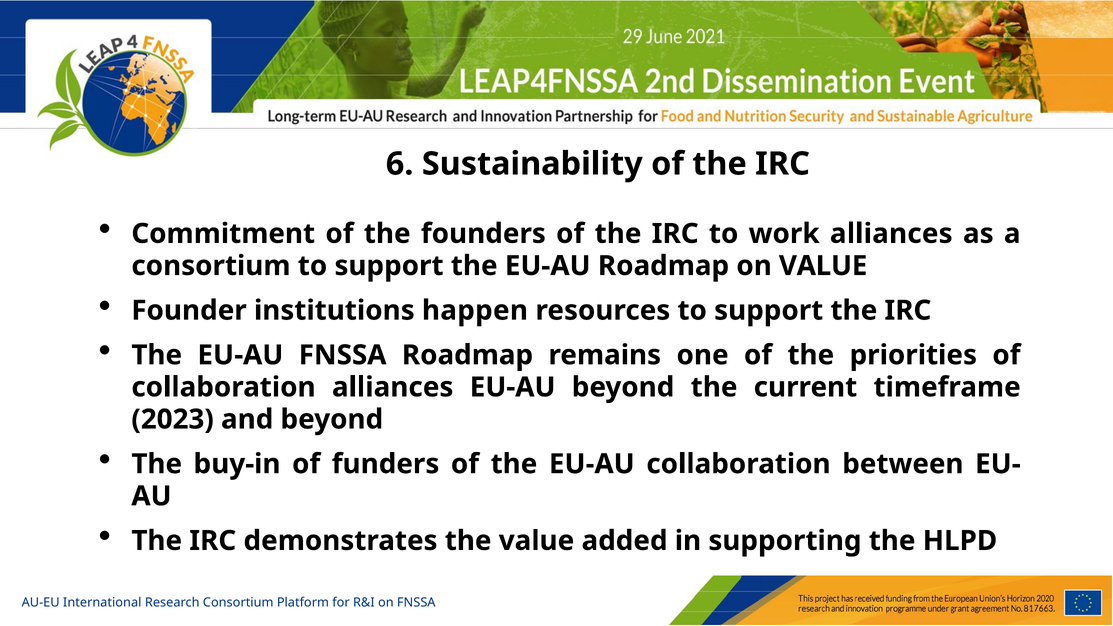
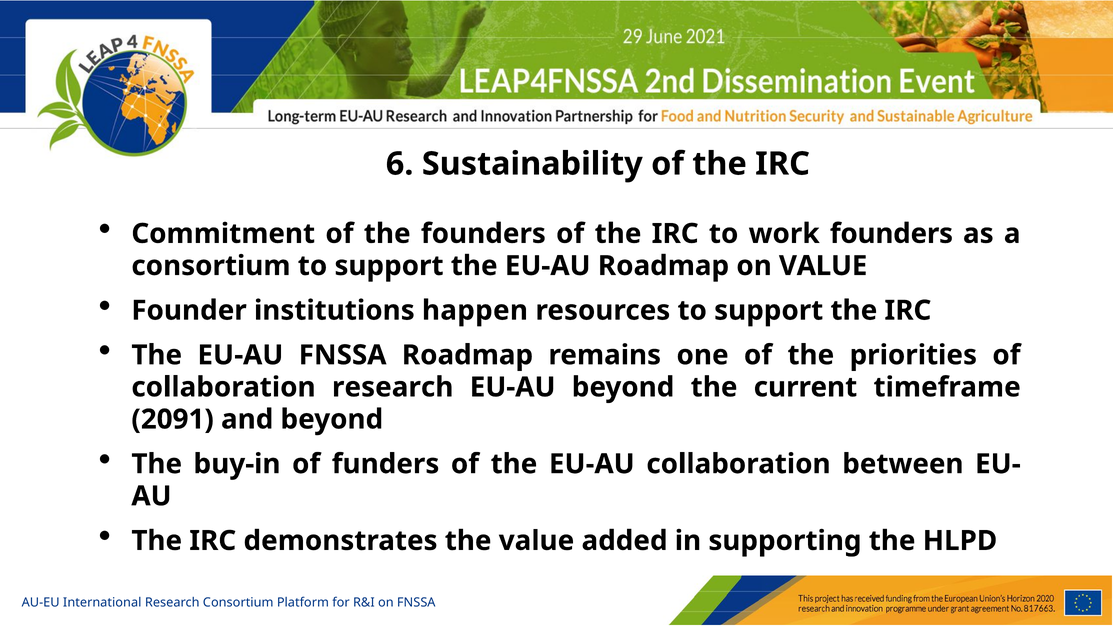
work alliances: alliances -> founders
collaboration alliances: alliances -> research
2023: 2023 -> 2091
